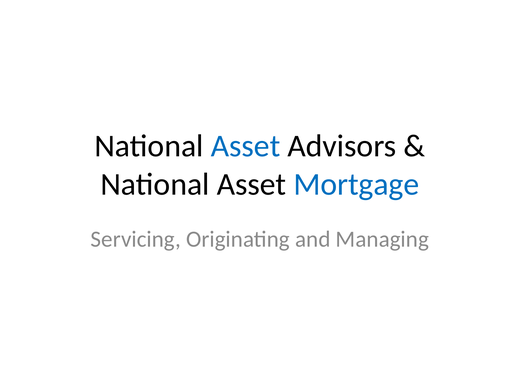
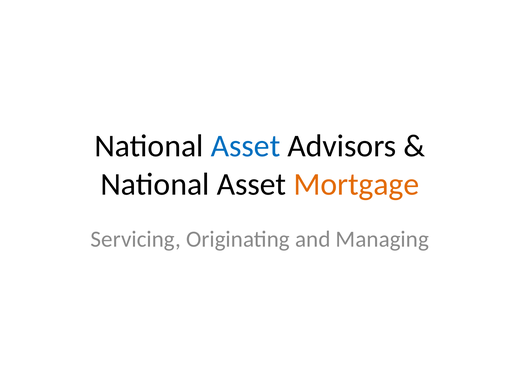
Mortgage colour: blue -> orange
